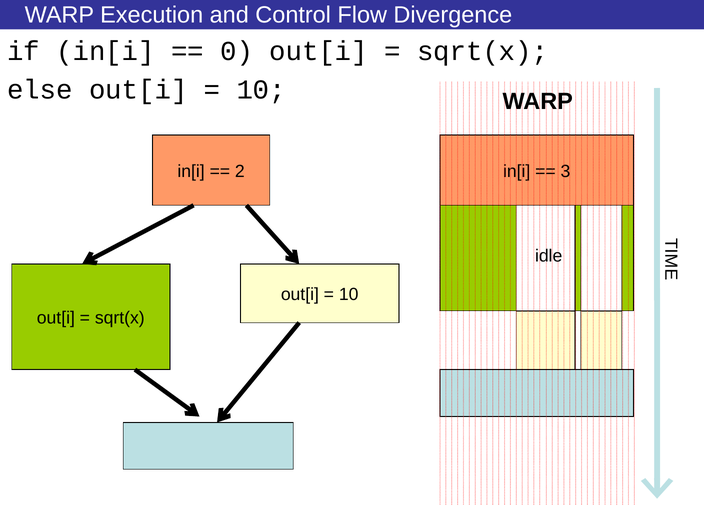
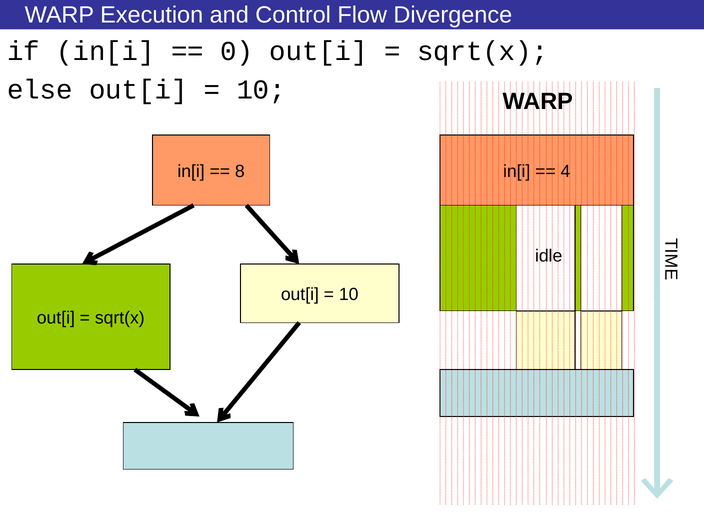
2: 2 -> 8
3: 3 -> 4
